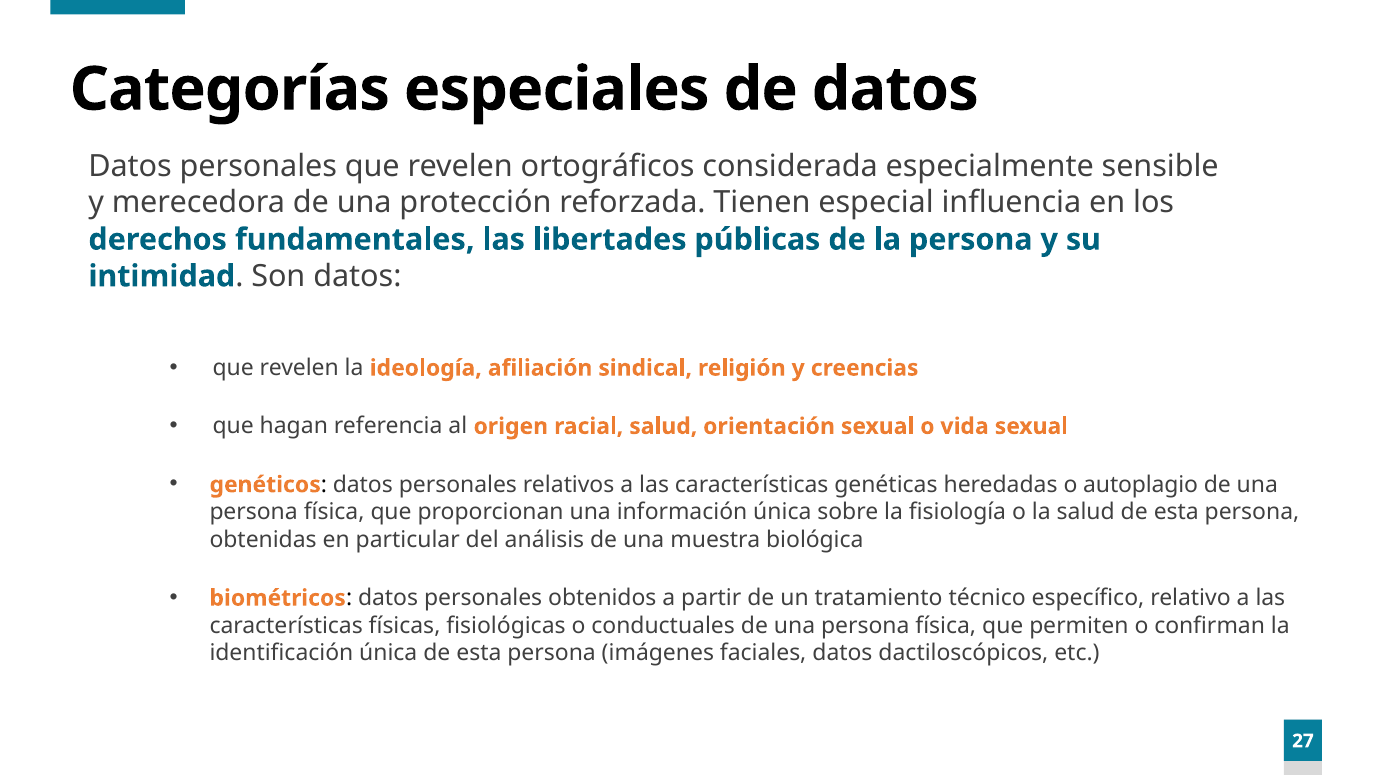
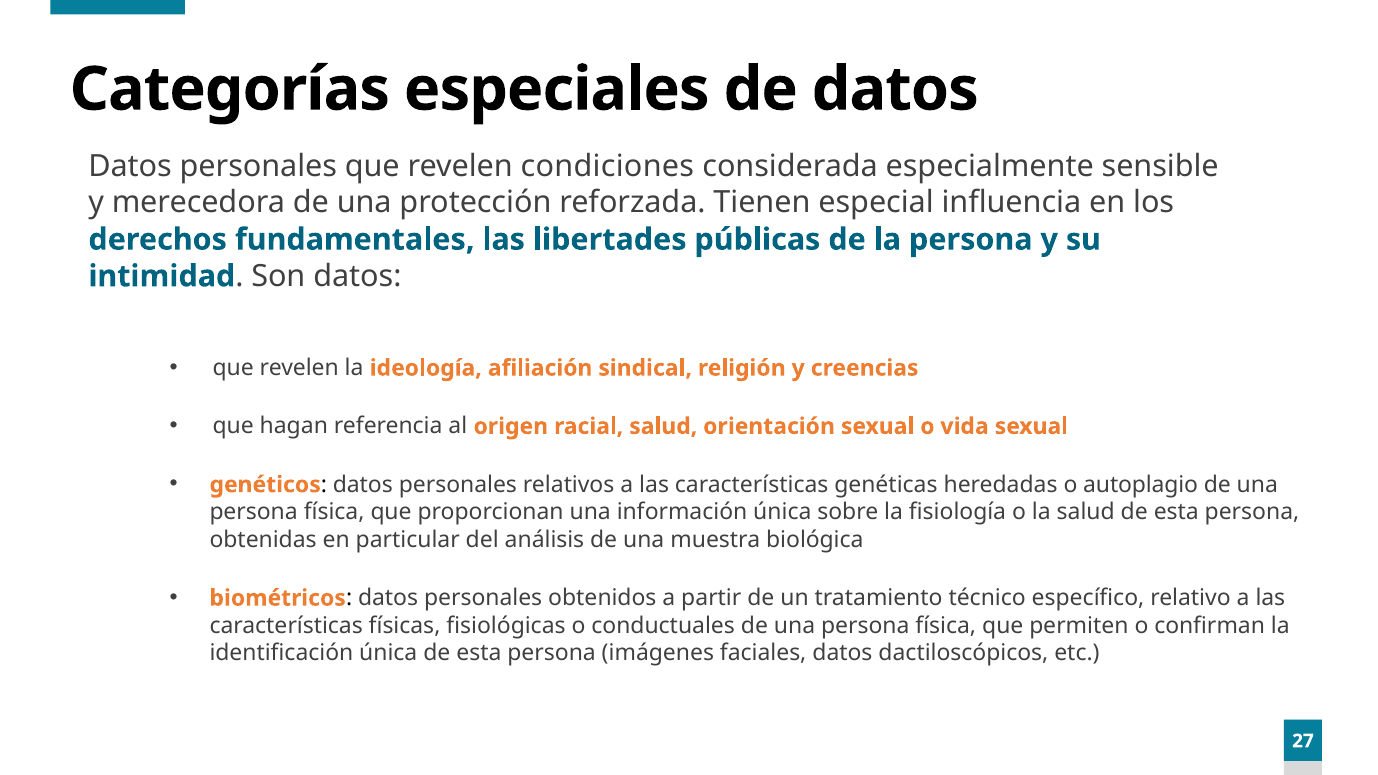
ortográficos: ortográficos -> condiciones
